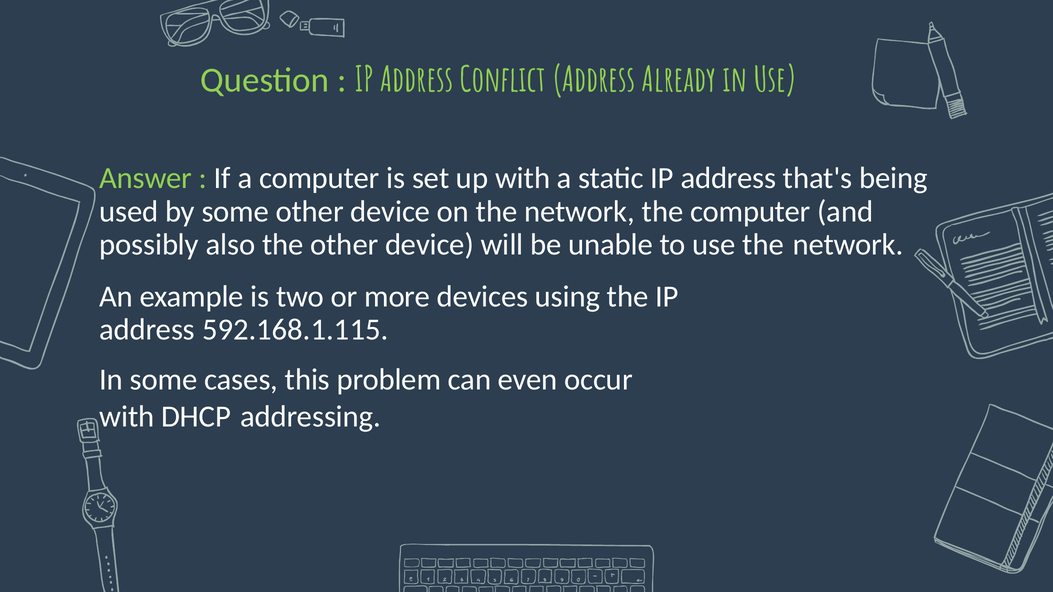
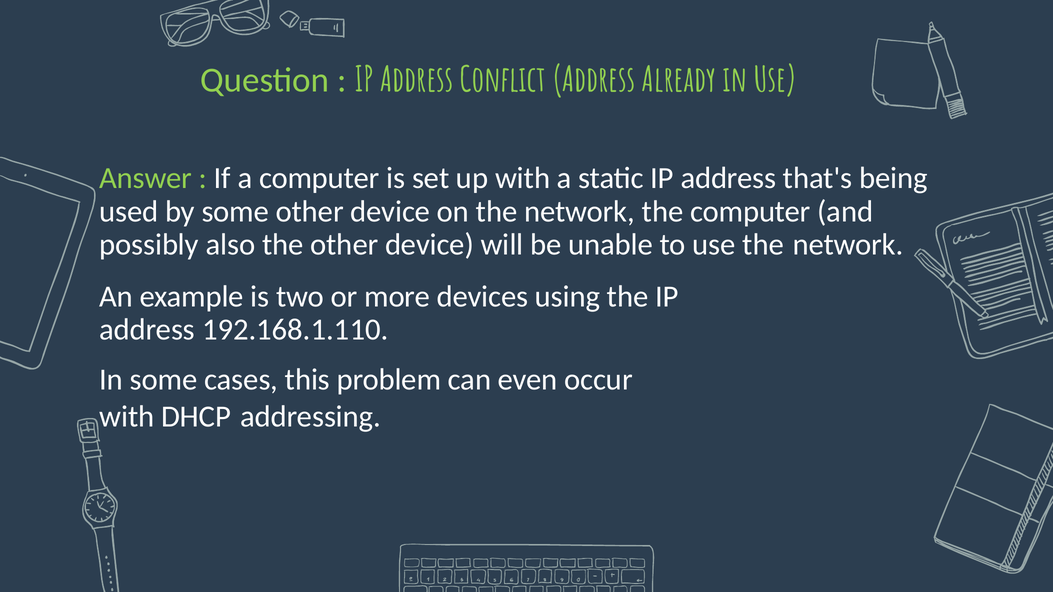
592.168.1.115: 592.168.1.115 -> 192.168.1.110
